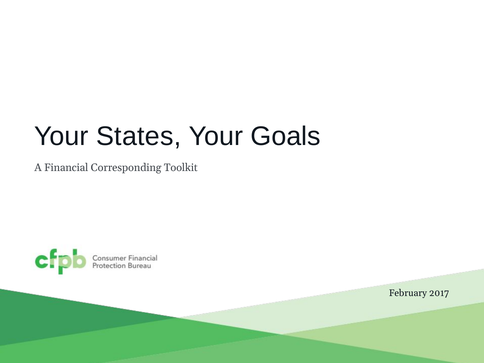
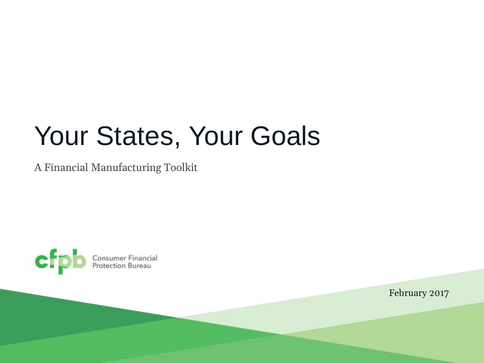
Corresponding: Corresponding -> Manufacturing
